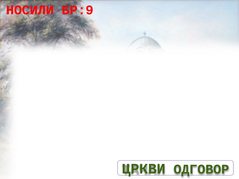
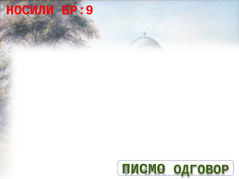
ЦРКВИ: ЦРКВИ -> ПИСМО
